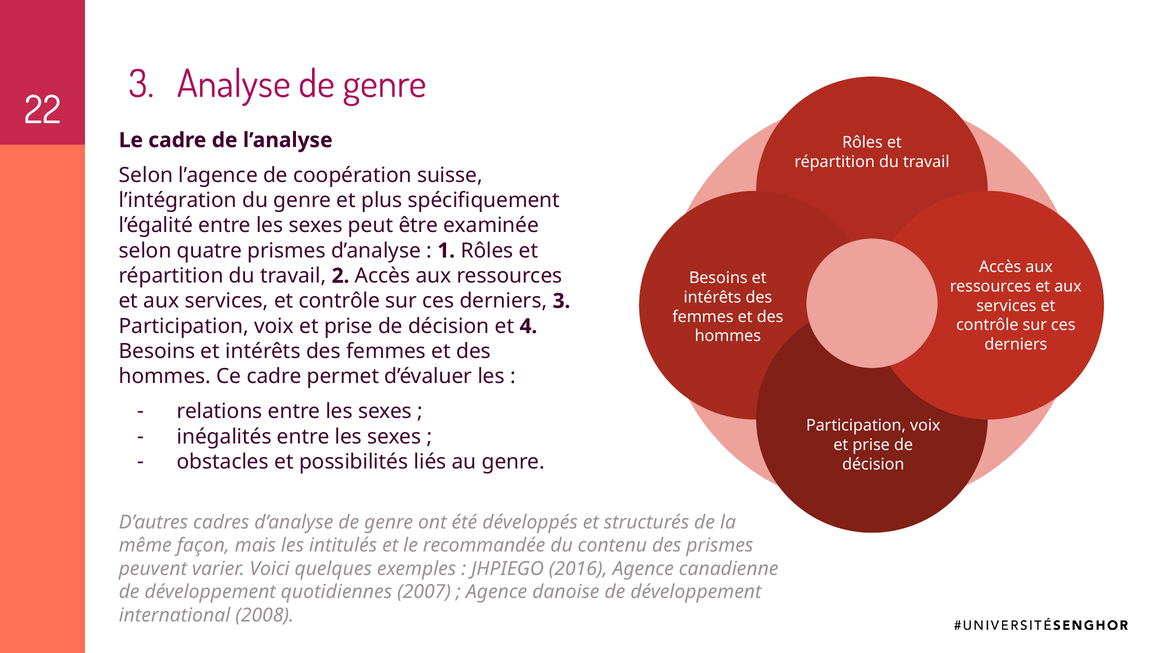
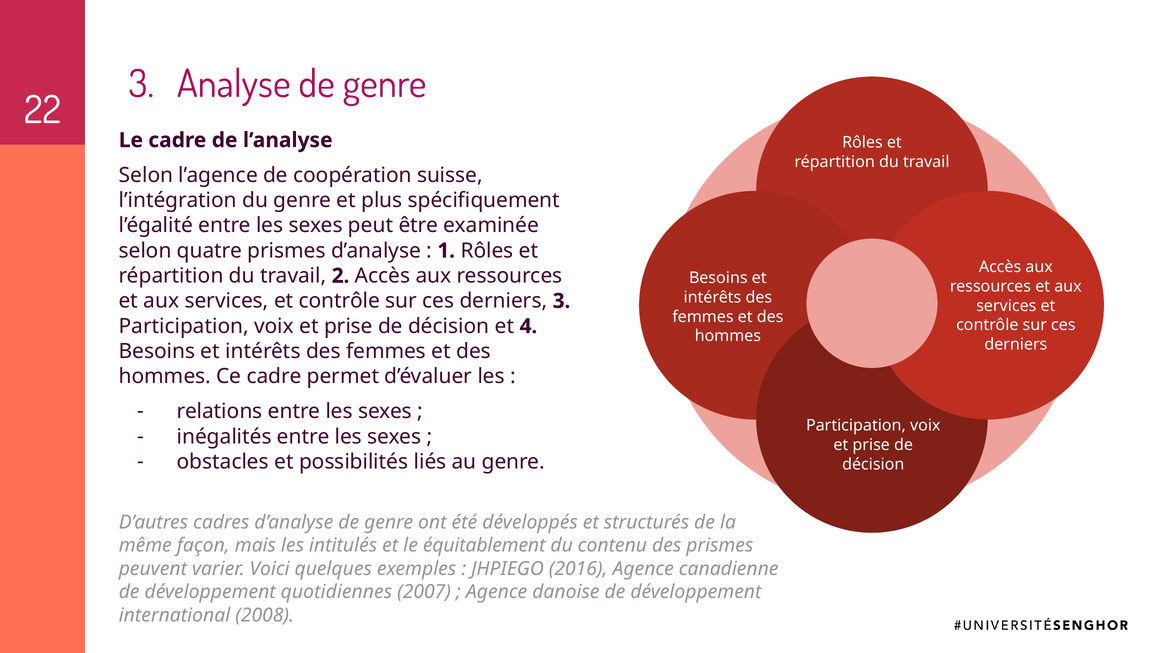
recommandée: recommandée -> équitablement
